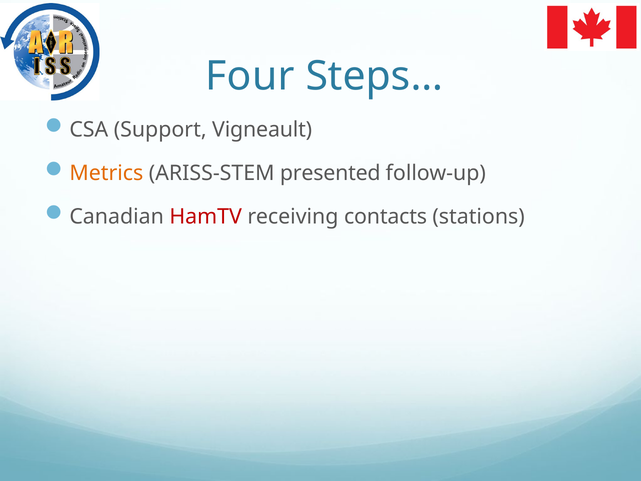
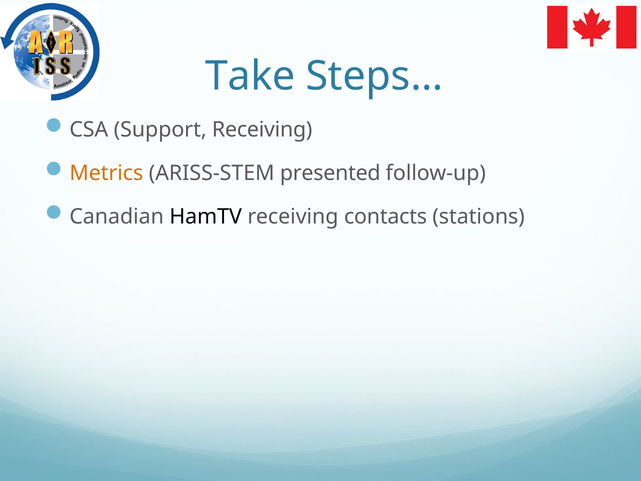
Four: Four -> Take
Support Vigneault: Vigneault -> Receiving
HamTV colour: red -> black
